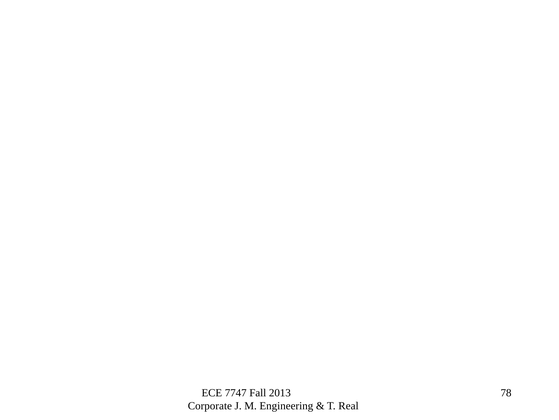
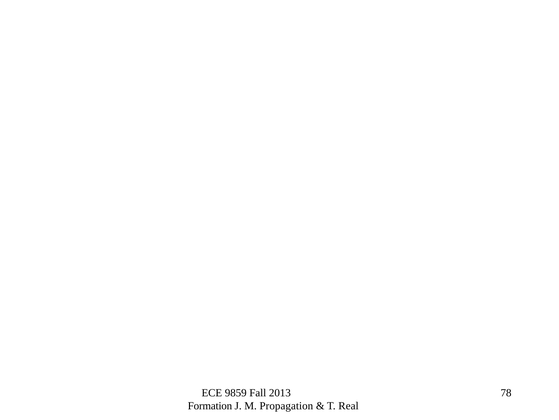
7747: 7747 -> 9859
Corporate: Corporate -> Formation
Engineering: Engineering -> Propagation
